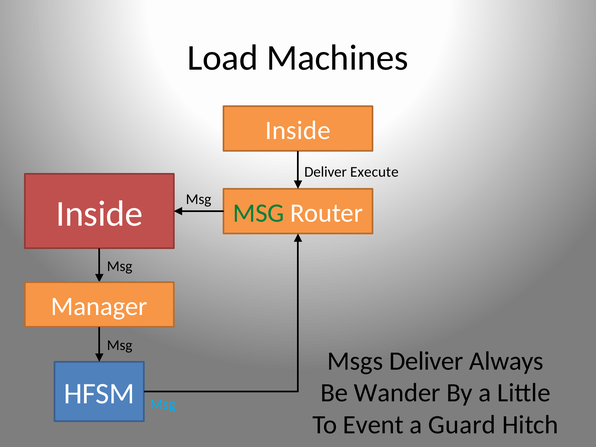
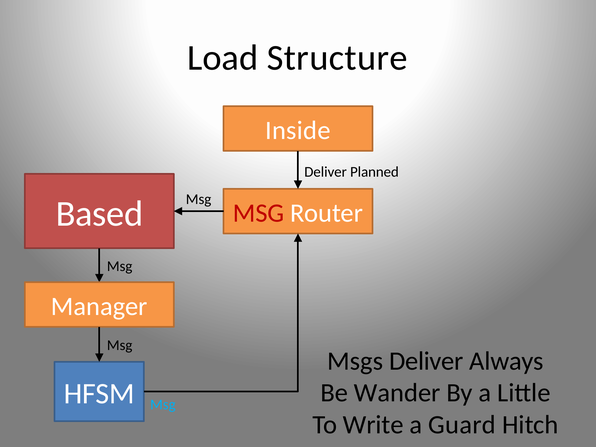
Machines: Machines -> Structure
Execute: Execute -> Planned
Inside at (99, 214): Inside -> Based
MSG at (259, 213) colour: green -> red
Event: Event -> Write
